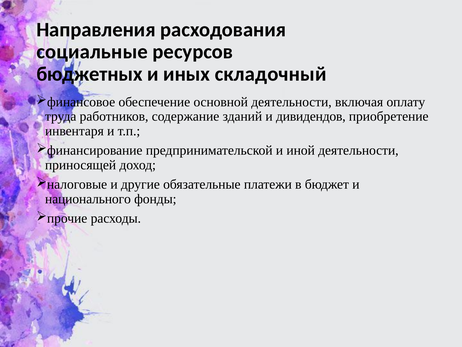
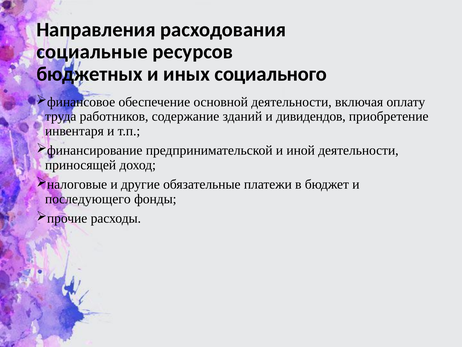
складочный: складочный -> социального
национального: национального -> последующего
